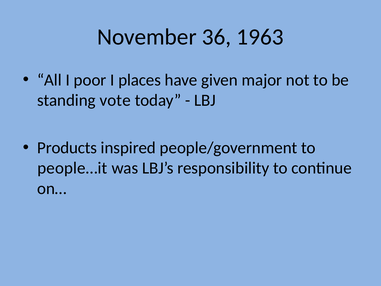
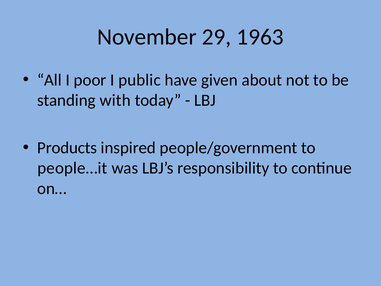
36: 36 -> 29
places: places -> public
major: major -> about
vote: vote -> with
